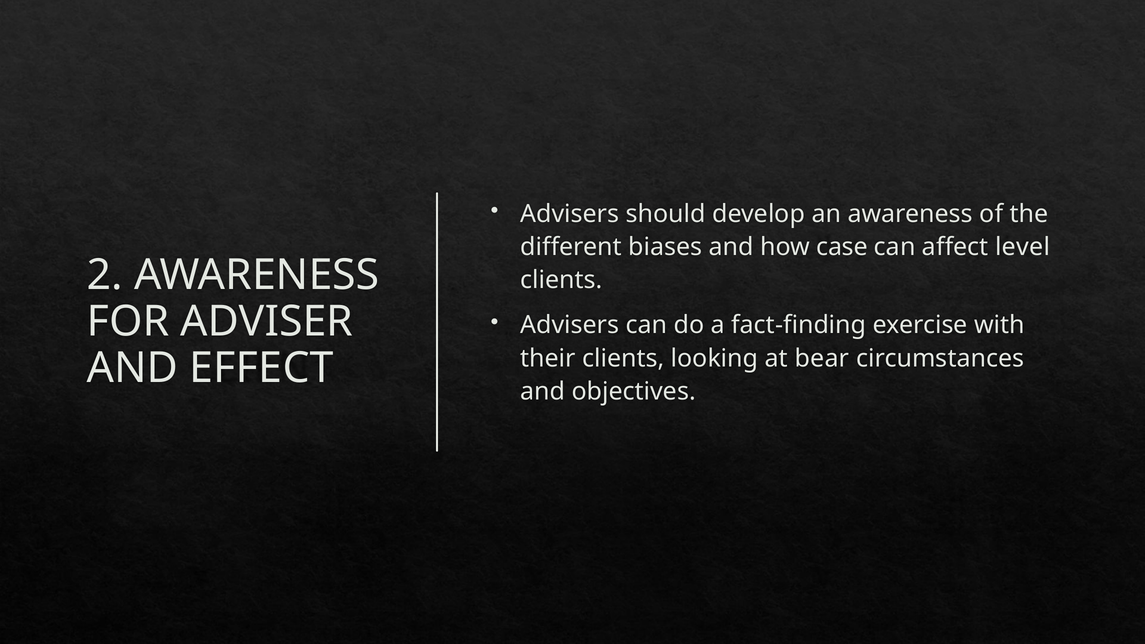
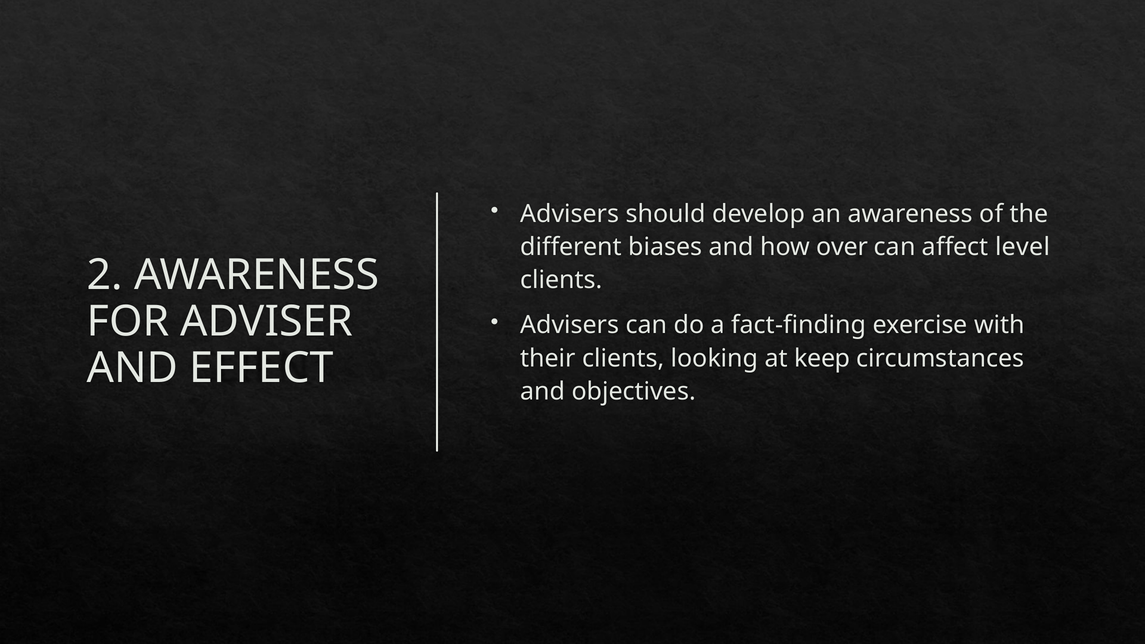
case: case -> over
bear: bear -> keep
